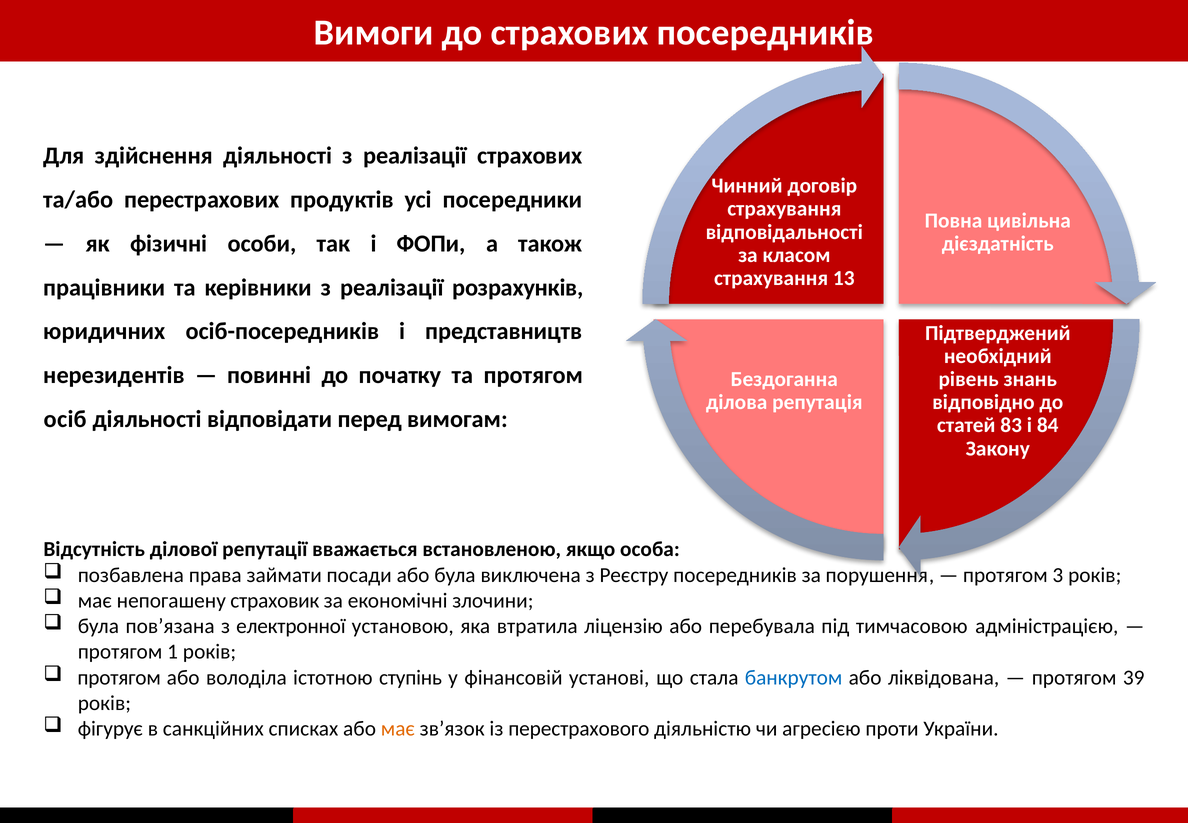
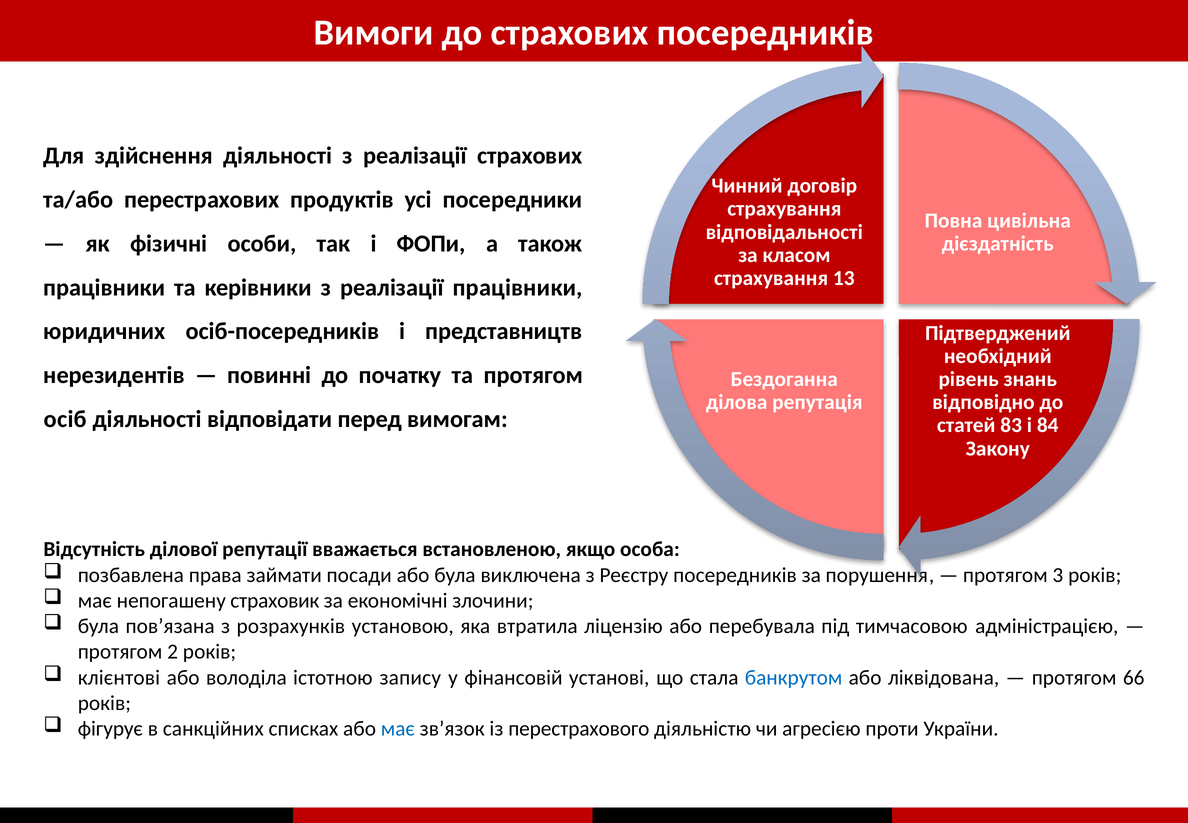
реалізації розрахунків: розрахунків -> працівники
електронної: електронної -> розрахунків
1: 1 -> 2
протягом at (119, 677): протягом -> клієнтові
ступінь: ступінь -> запису
39: 39 -> 66
має at (398, 728) colour: orange -> blue
